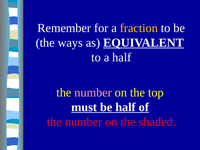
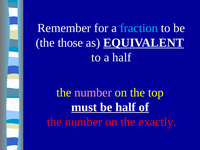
fraction colour: yellow -> light blue
ways: ways -> those
shaded: shaded -> exactly
